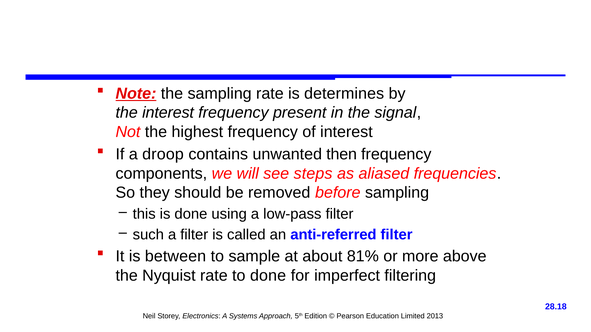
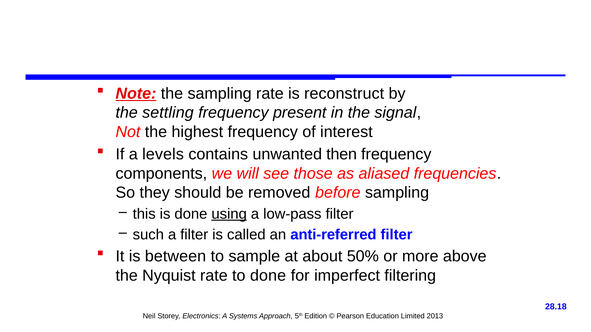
determines: determines -> reconstruct
the interest: interest -> settling
droop: droop -> levels
steps: steps -> those
using underline: none -> present
81%: 81% -> 50%
